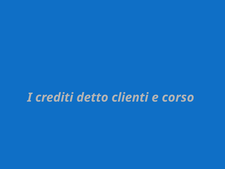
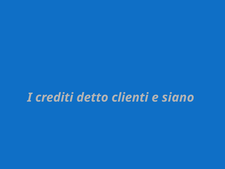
corso: corso -> siano
